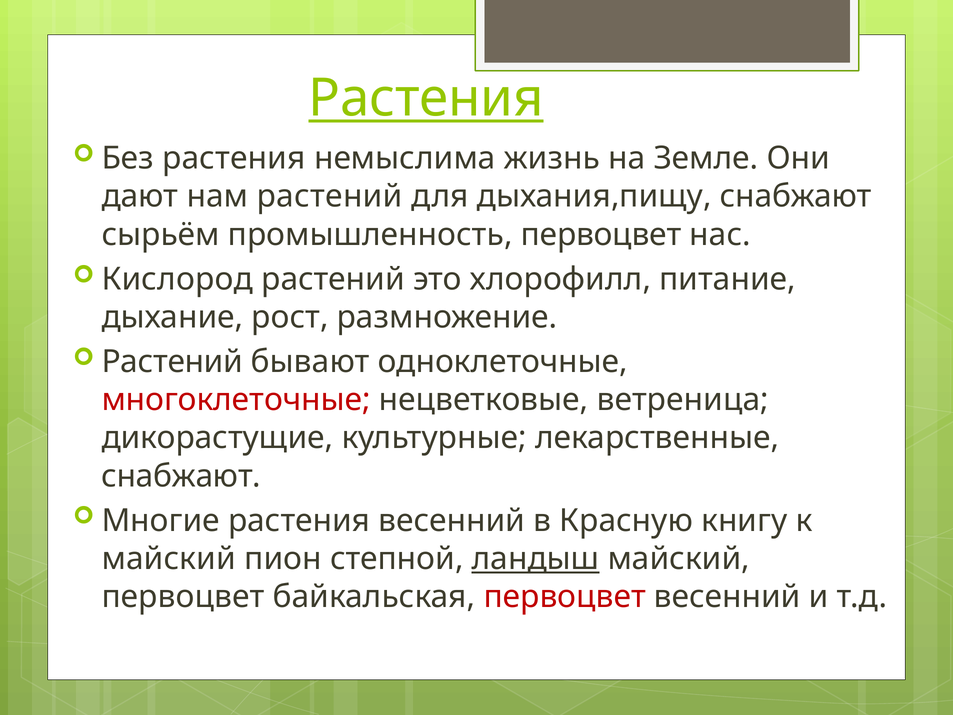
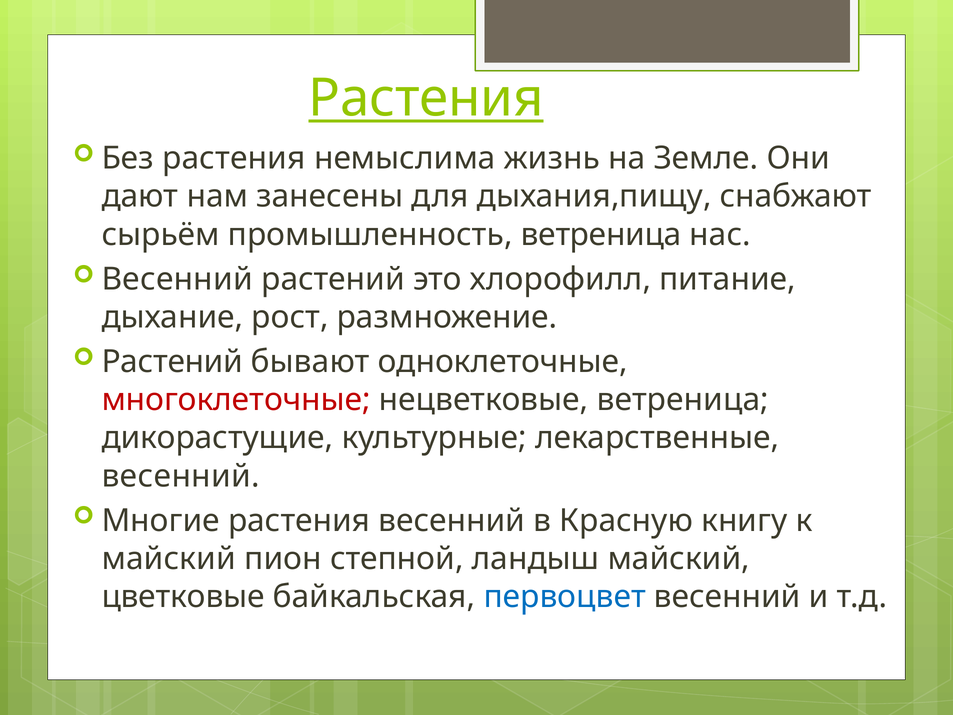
нам растений: растений -> занесены
промышленность первоцвет: первоцвет -> ветреница
Кислород at (177, 279): Кислород -> Весенний
снабжают at (181, 476): снабжают -> весенний
ландыш underline: present -> none
первоцвет at (183, 597): первоцвет -> цветковые
первоцвет at (565, 597) colour: red -> blue
